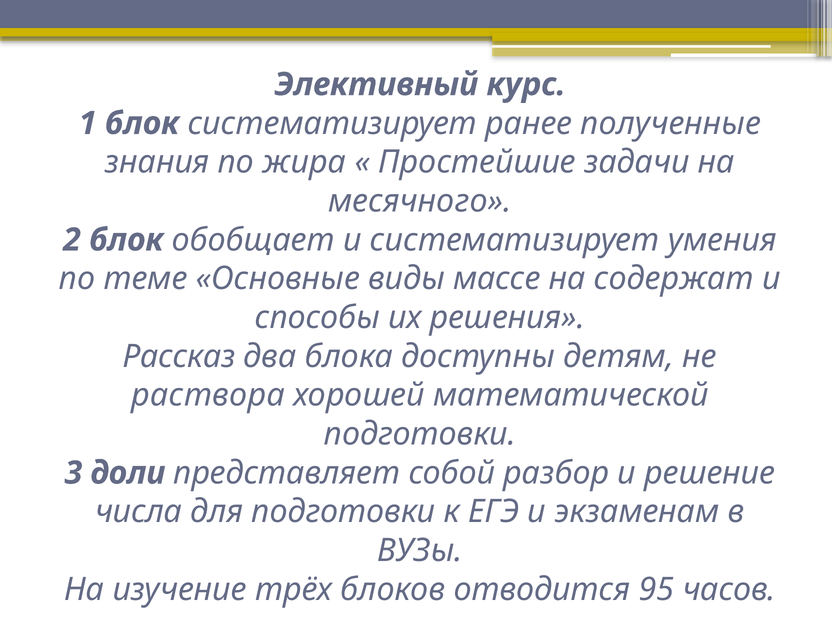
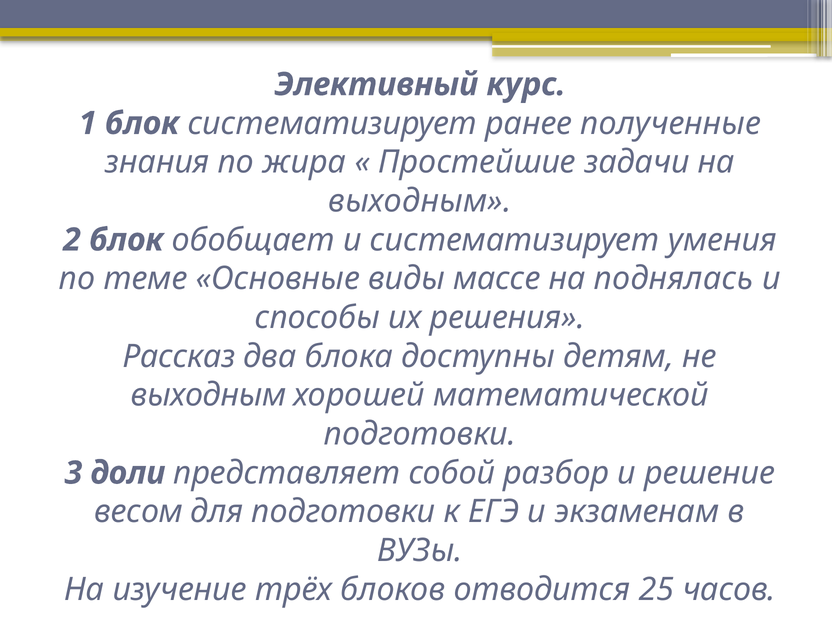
месячного at (420, 201): месячного -> выходным
содержат: содержат -> поднялась
раствора at (208, 395): раствора -> выходным
числа: числа -> весом
95: 95 -> 25
